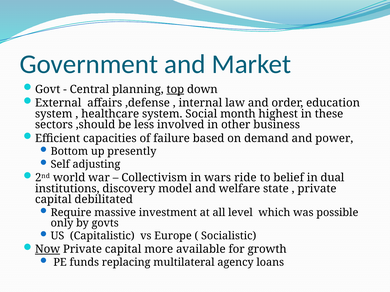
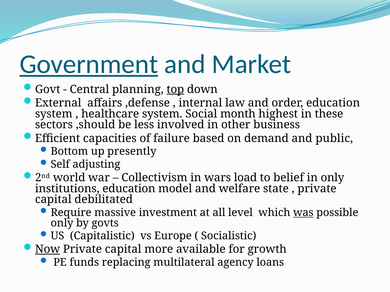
Government underline: none -> present
power: power -> public
ride: ride -> load
in dual: dual -> only
institutions discovery: discovery -> education
was underline: none -> present
